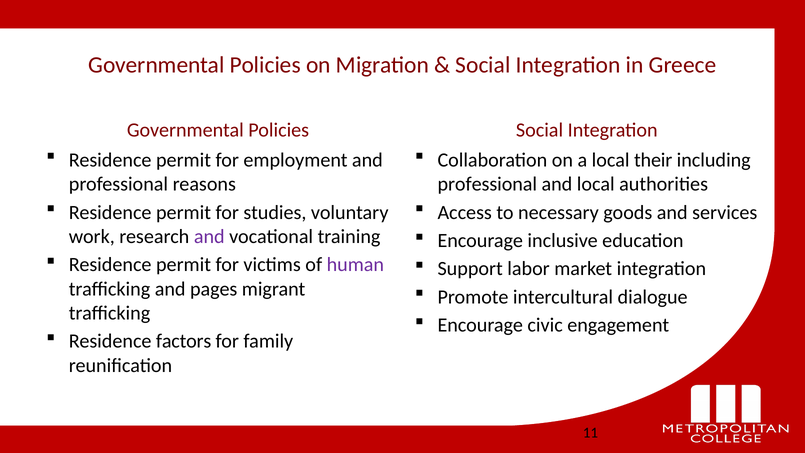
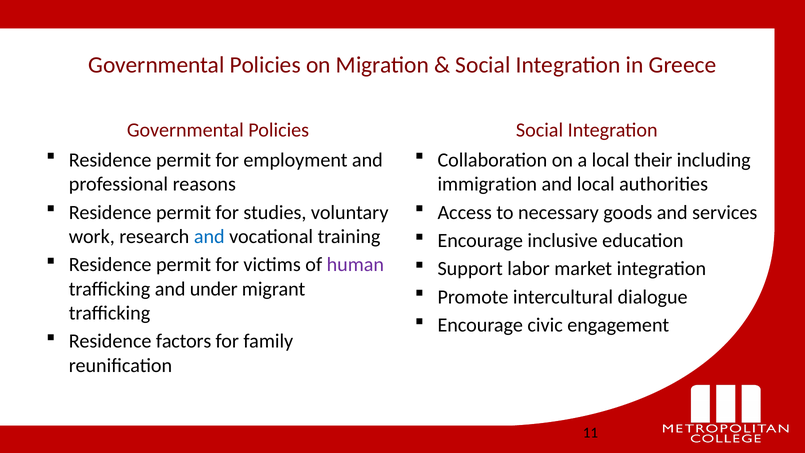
professional at (487, 184): professional -> immigration
and at (209, 237) colour: purple -> blue
pages: pages -> under
